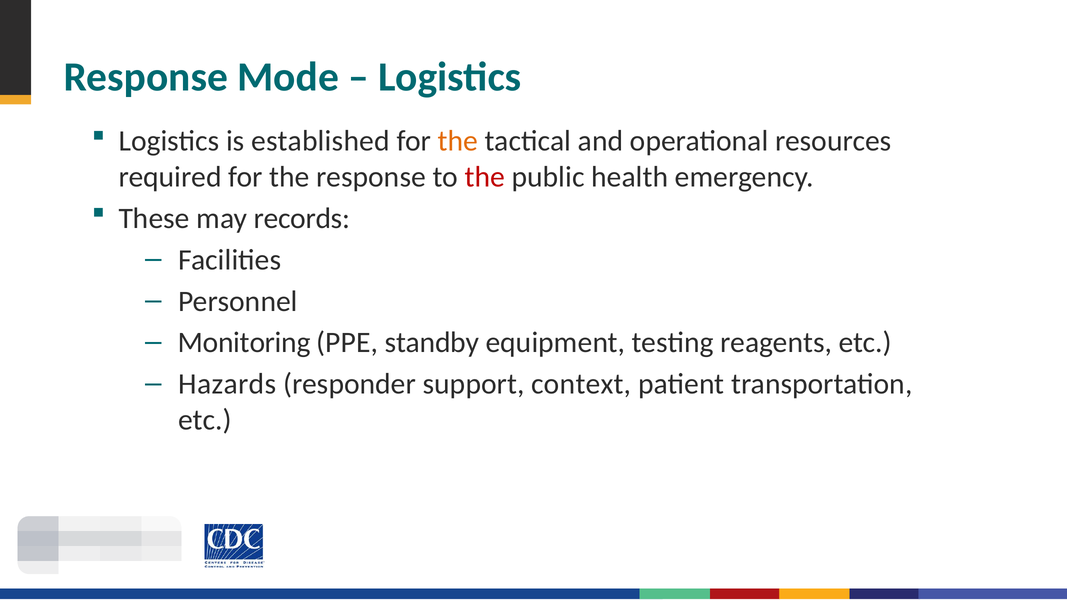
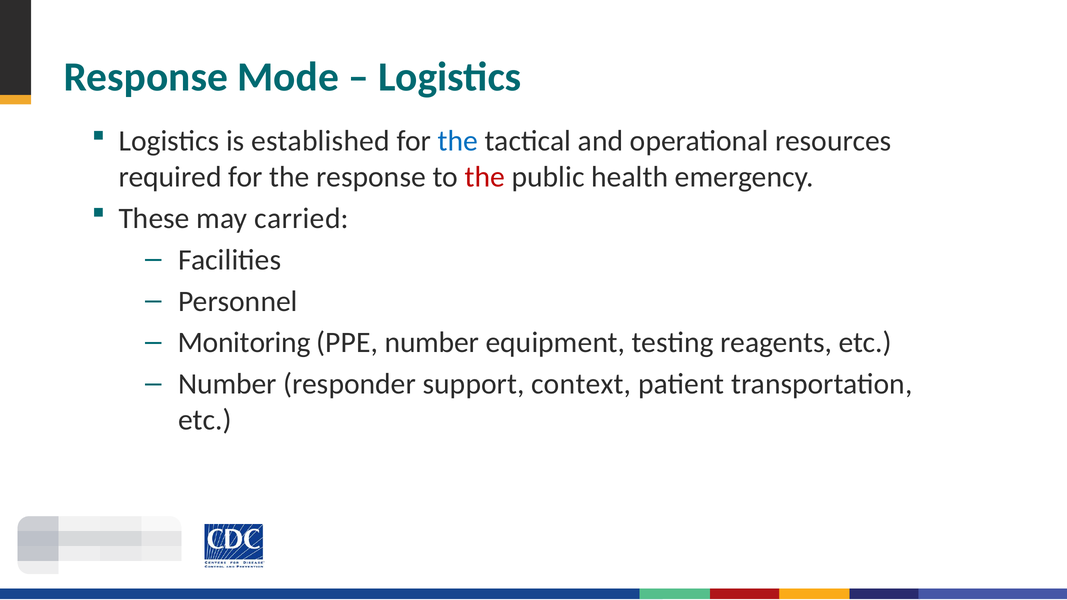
the at (458, 141) colour: orange -> blue
records: records -> carried
PPE standby: standby -> number
Hazards at (227, 384): Hazards -> Number
